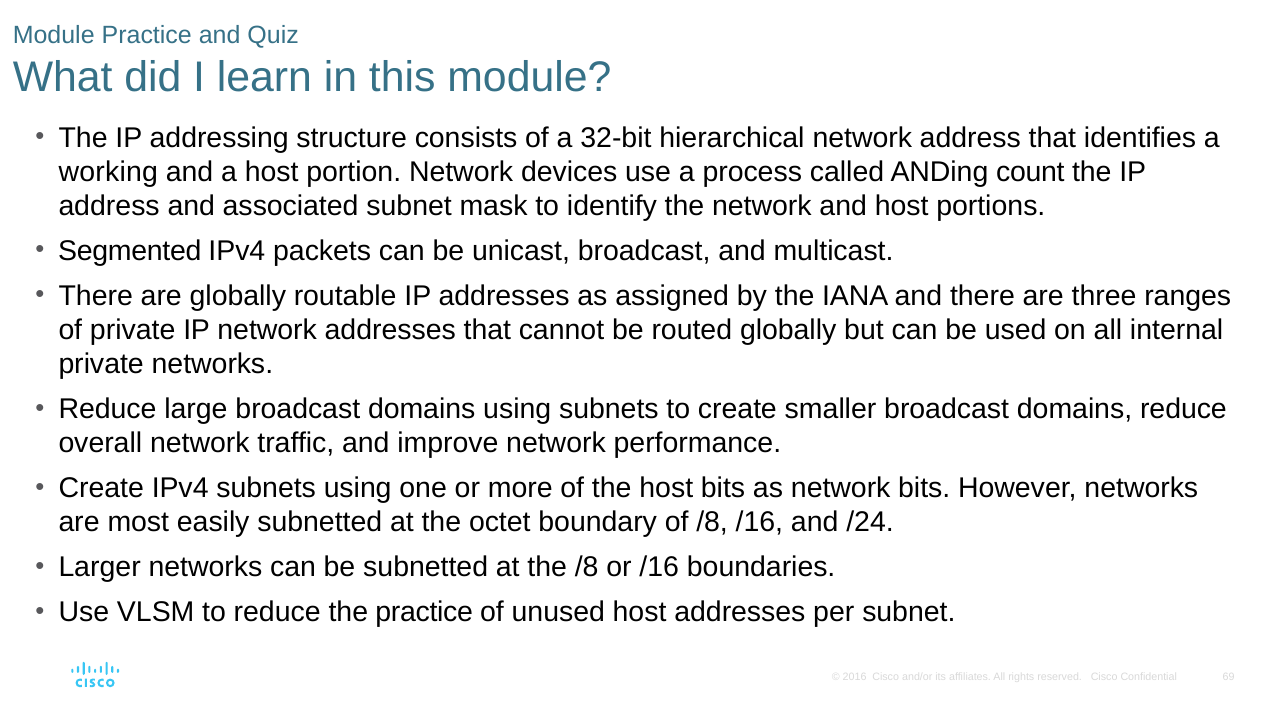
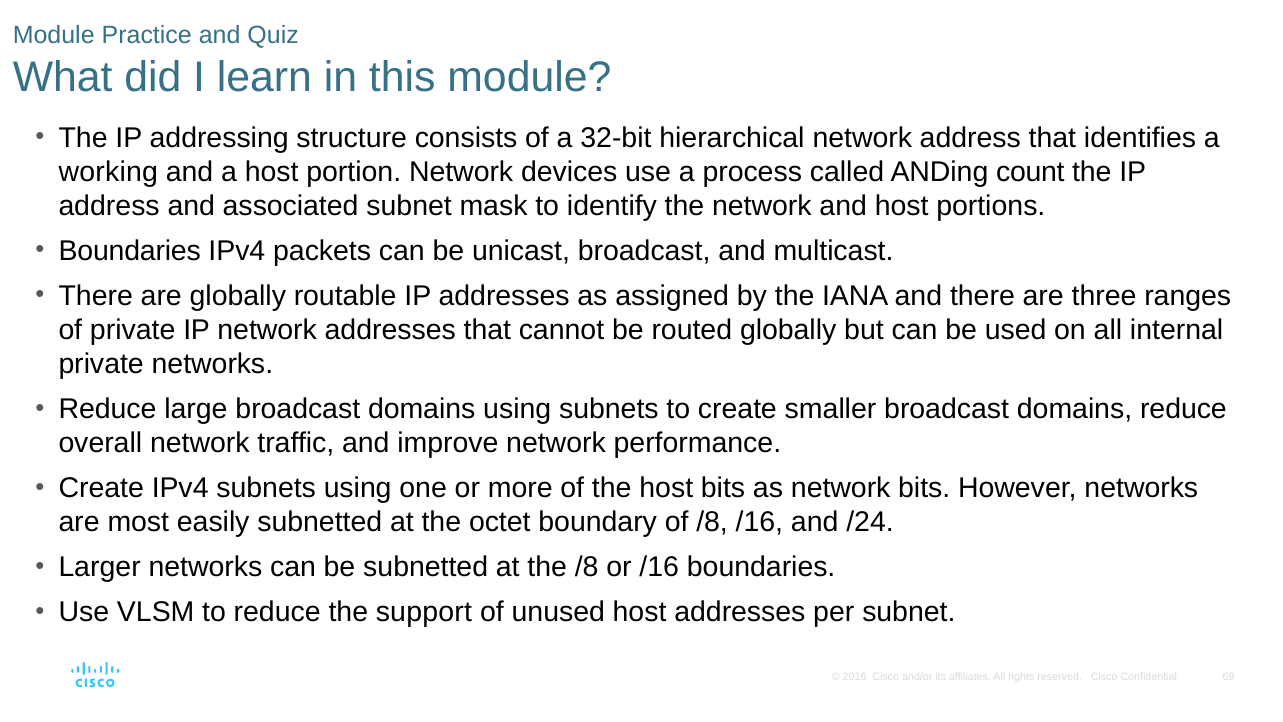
Segmented at (130, 251): Segmented -> Boundaries
the practice: practice -> support
